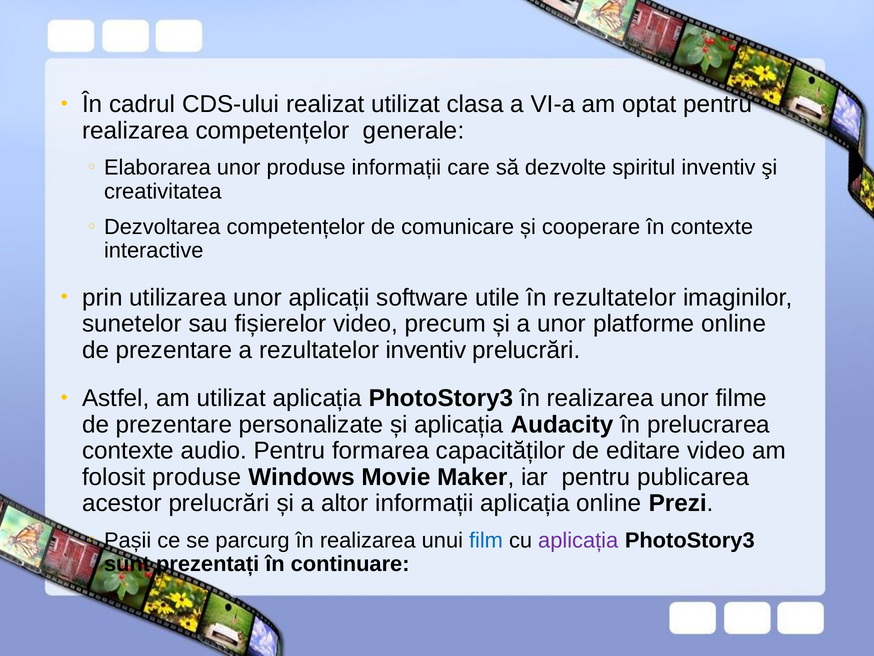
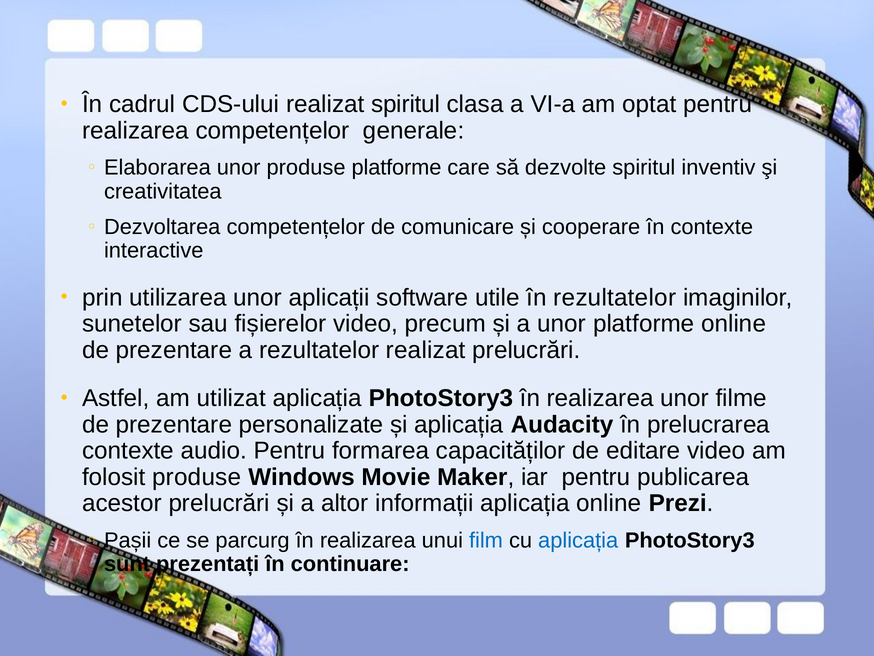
realizat utilizat: utilizat -> spiritul
produse informații: informații -> platforme
rezultatelor inventiv: inventiv -> realizat
aplicația at (578, 540) colour: purple -> blue
